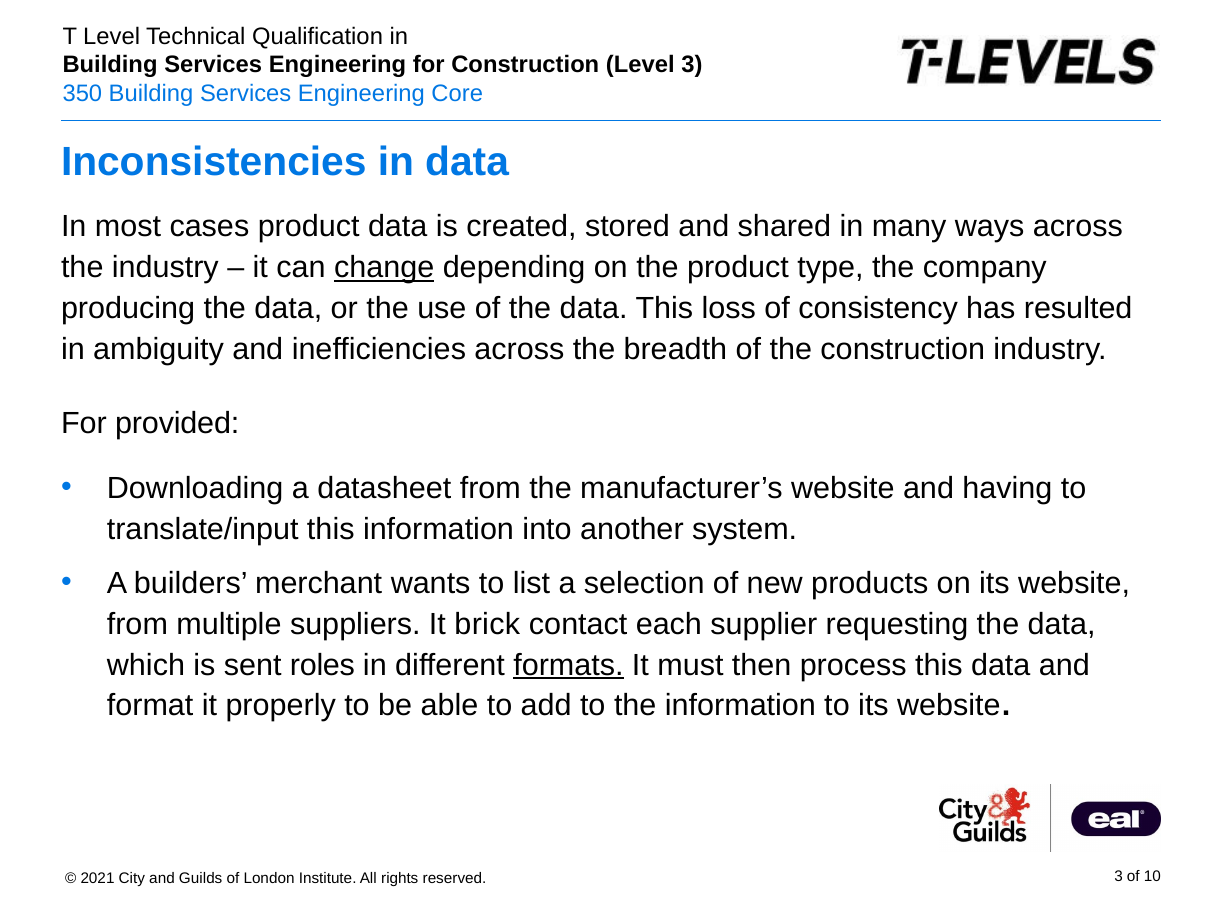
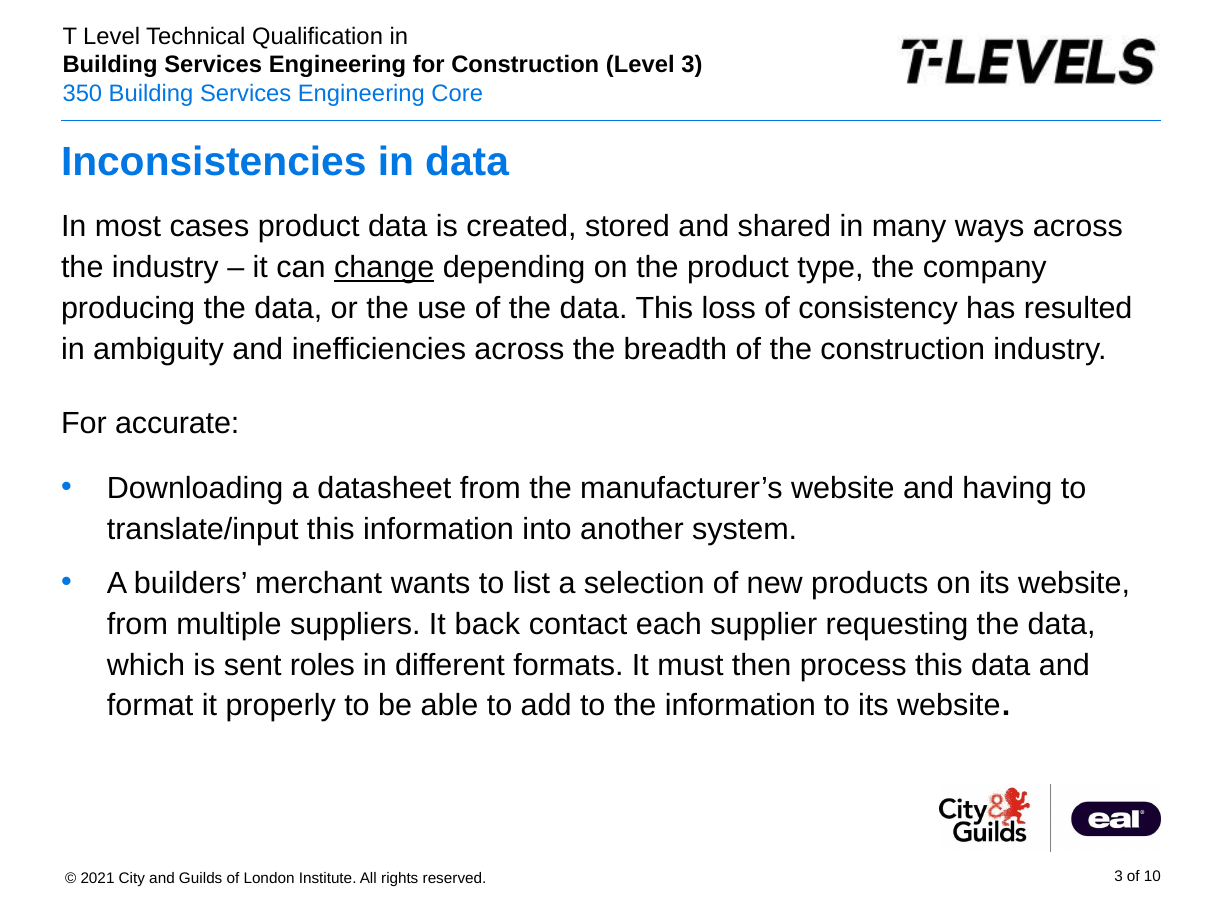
provided: provided -> accurate
brick: brick -> back
formats underline: present -> none
